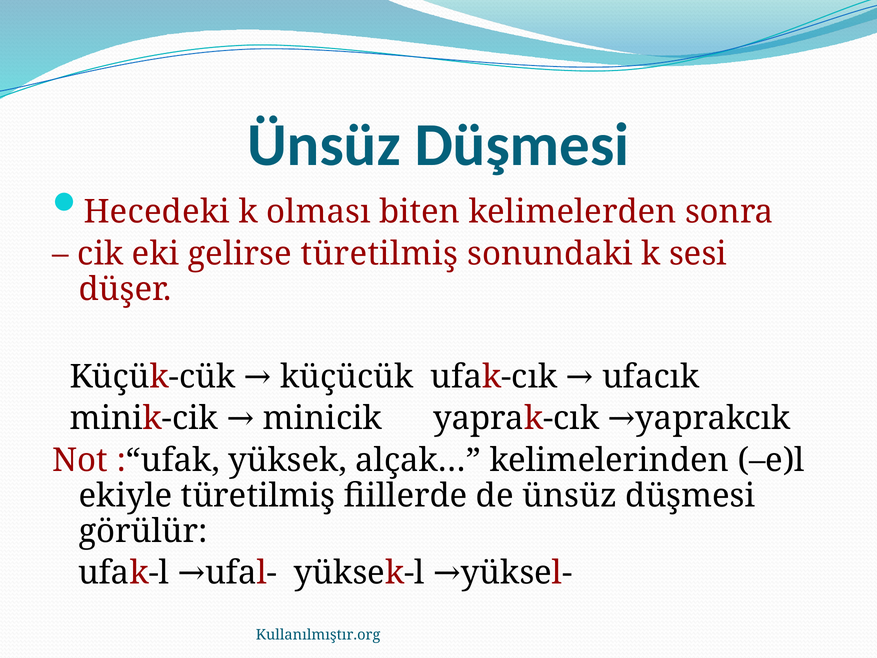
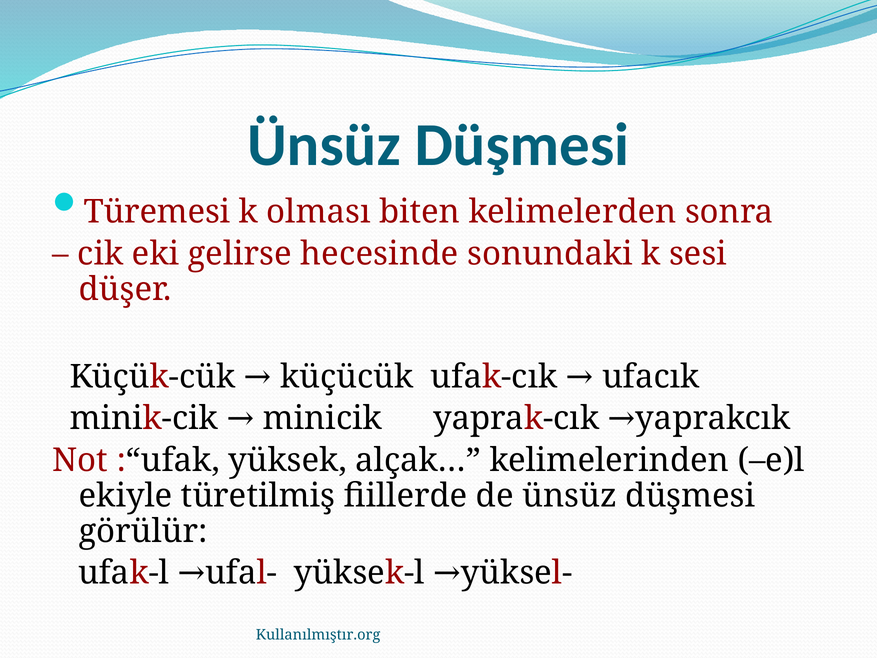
Hecedeki: Hecedeki -> Türemesi
gelirse türetilmiş: türetilmiş -> hecesinde
